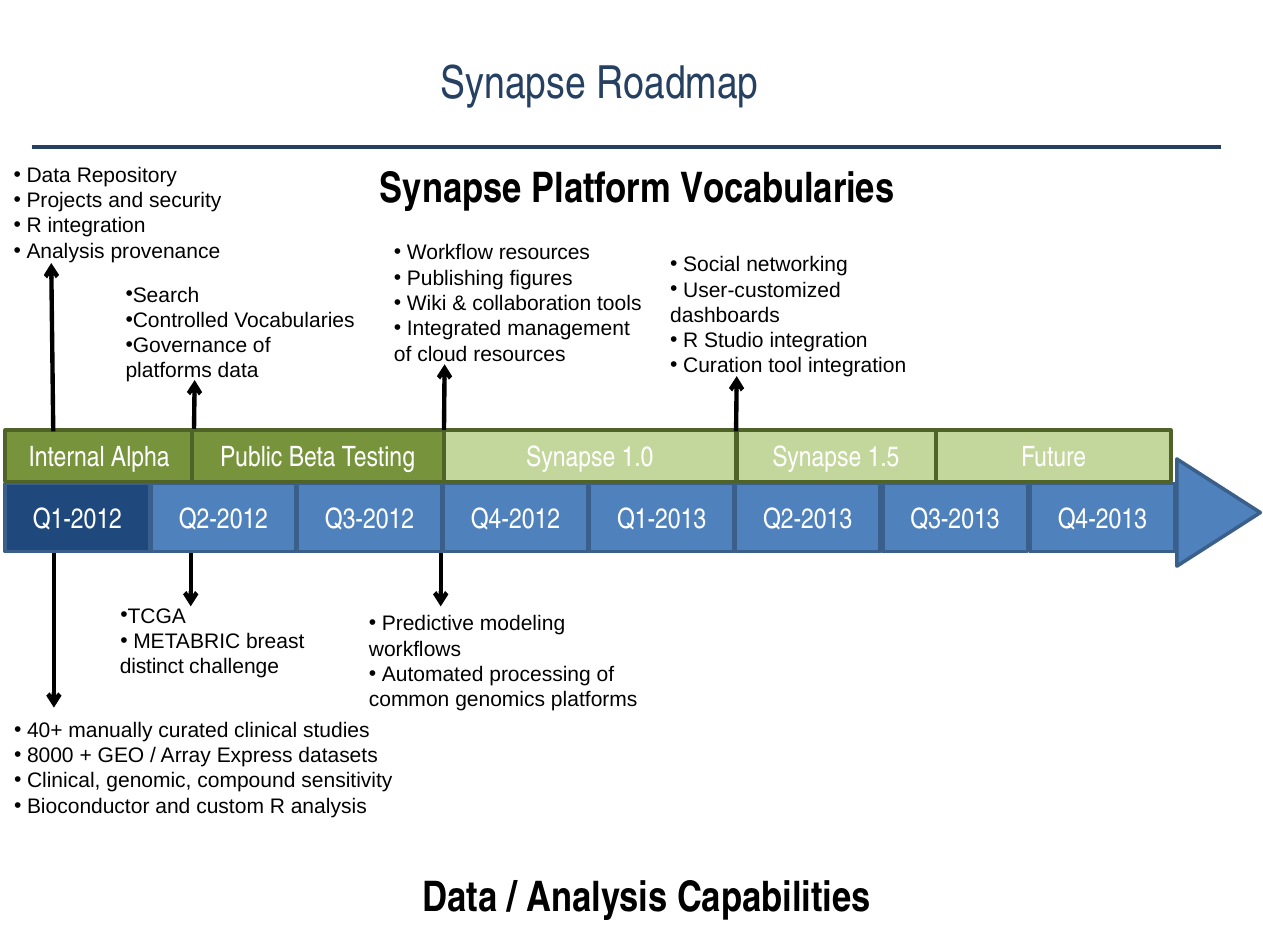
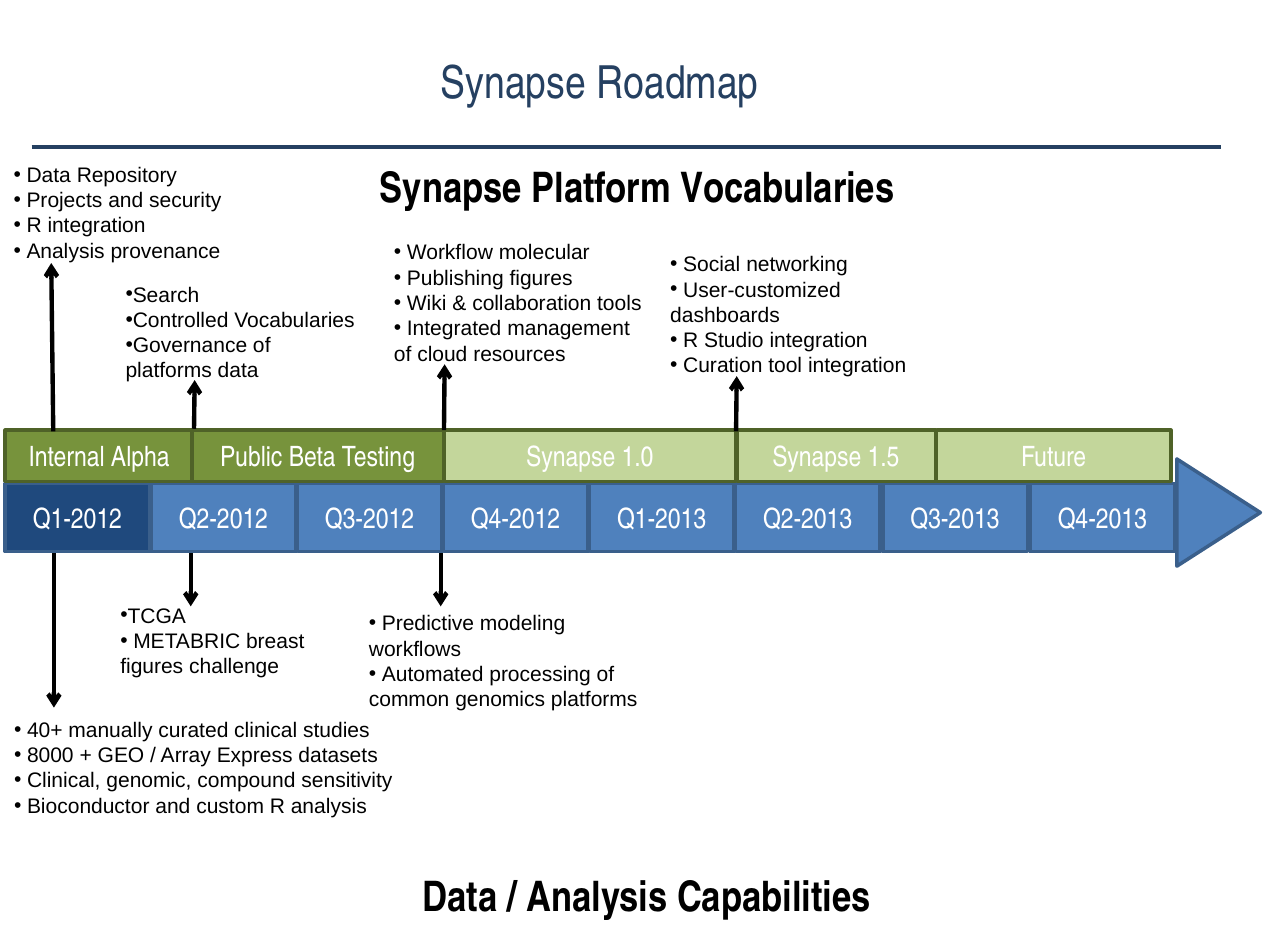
Workflow resources: resources -> molecular
distinct at (152, 667): distinct -> figures
